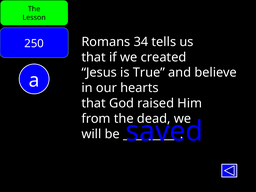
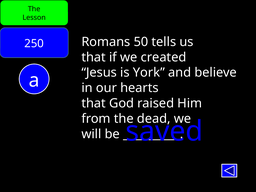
34: 34 -> 50
True: True -> York
